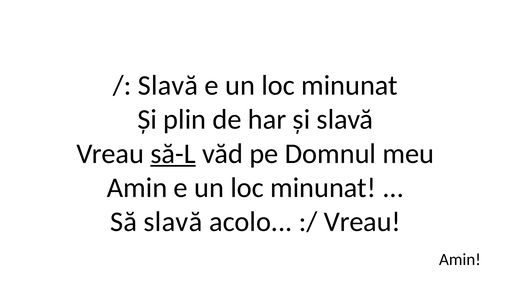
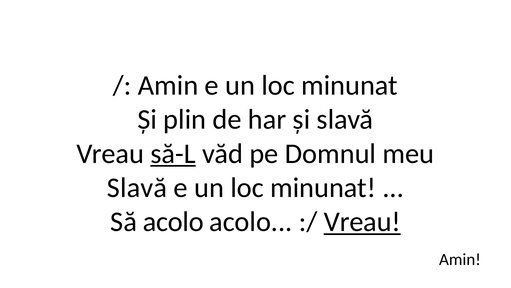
Slavă at (168, 85): Slavă -> Amin
Amin at (137, 187): Amin -> Slavă
Să slavă: slavă -> acolo
Vreau at (362, 221) underline: none -> present
